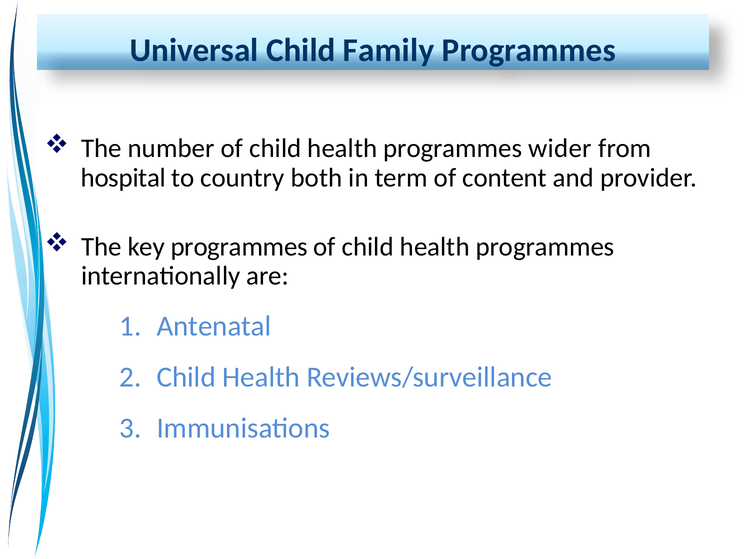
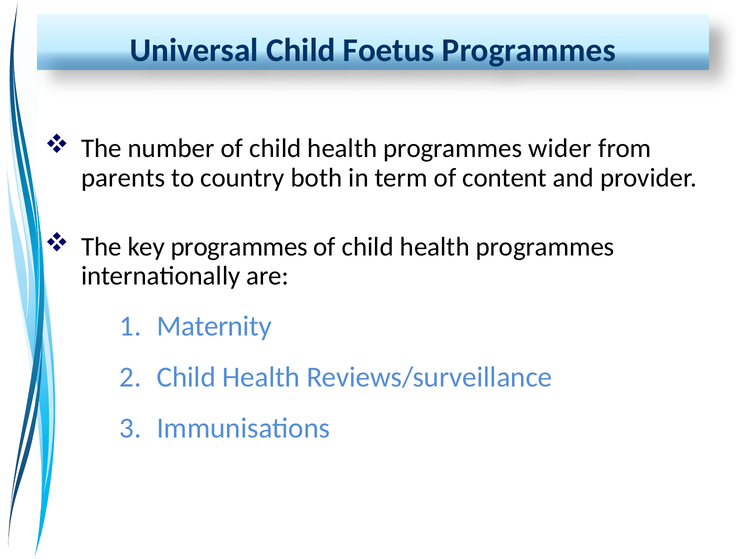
Family: Family -> Foetus
hospital: hospital -> parents
Antenatal: Antenatal -> Maternity
